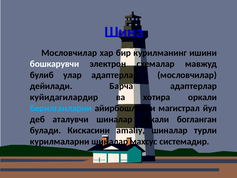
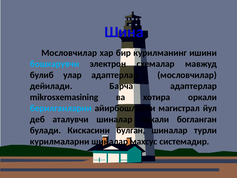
бошкарувчи colour: white -> light blue
куйидагилардир: куйидагилардир -> mikrosxemasining
amaliy: amaliy -> булган
